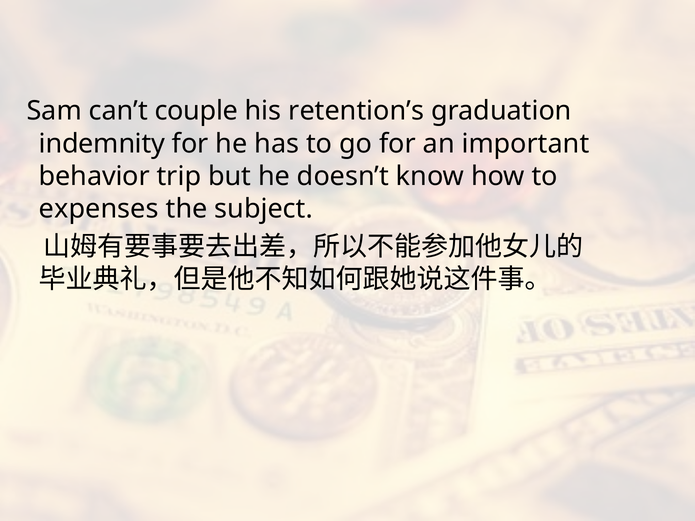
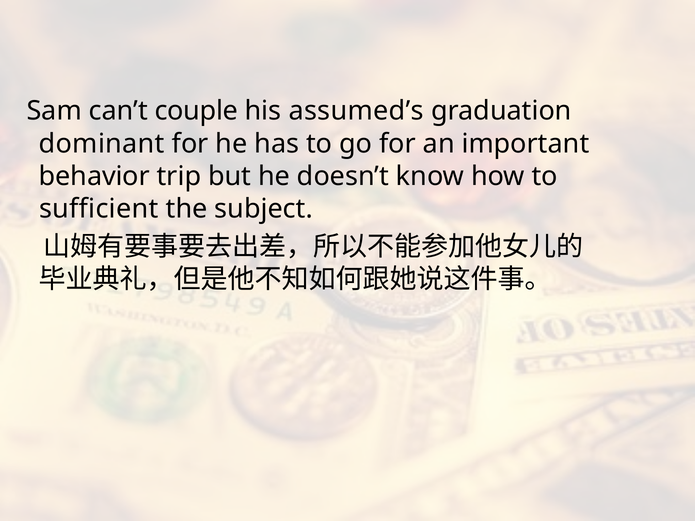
retention’s: retention’s -> assumed’s
indemnity: indemnity -> dominant
expenses: expenses -> sufficient
